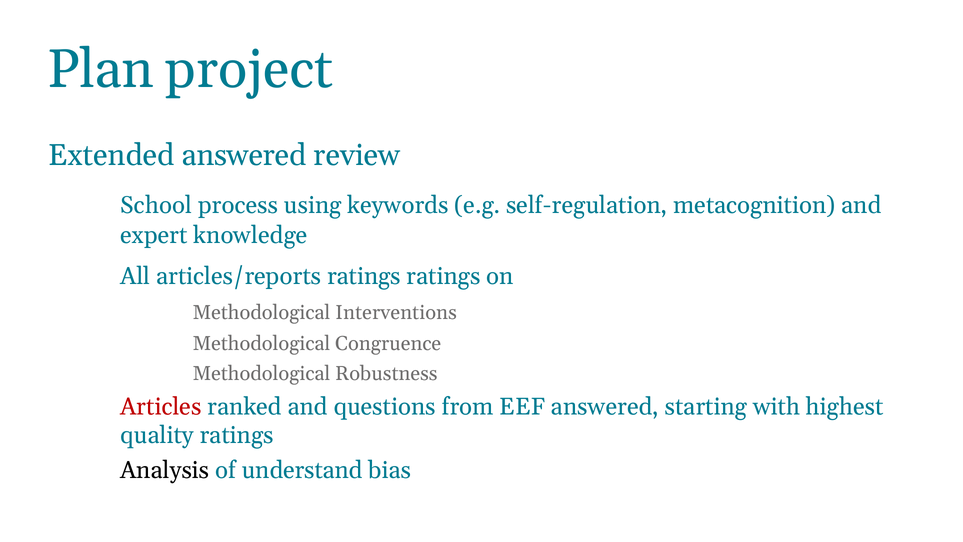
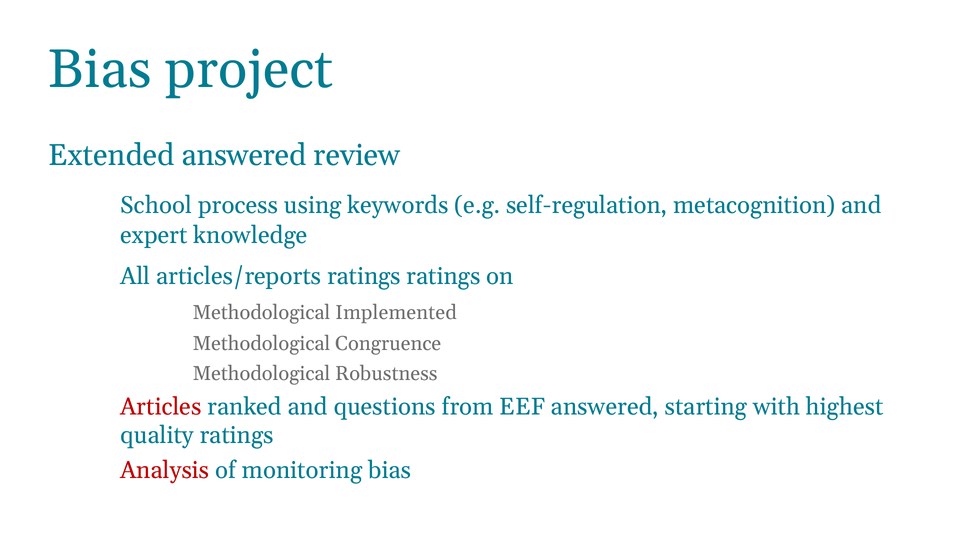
Plan at (101, 69): Plan -> Bias
Interventions: Interventions -> Implemented
Analysis colour: black -> red
understand: understand -> monitoring
